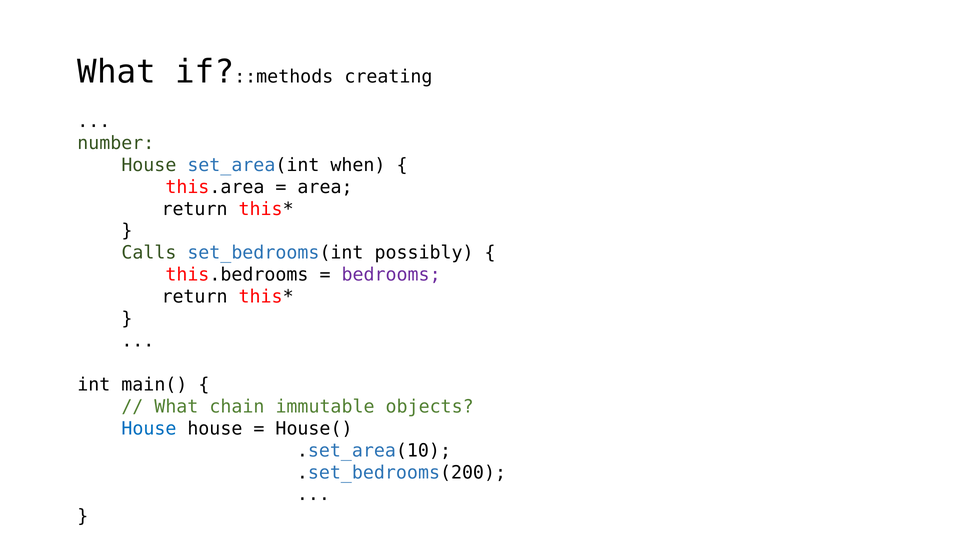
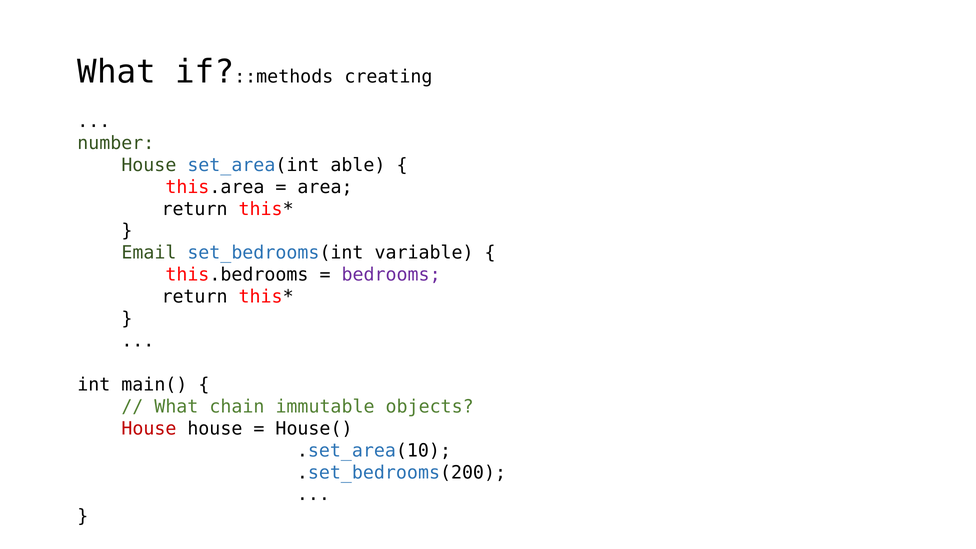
when: when -> able
Calls: Calls -> Email
possibly: possibly -> variable
House at (149, 429) colour: blue -> red
